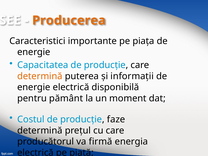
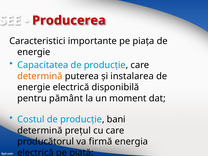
Producerea colour: orange -> red
informaţii: informaţii -> instalarea
faze: faze -> bani
